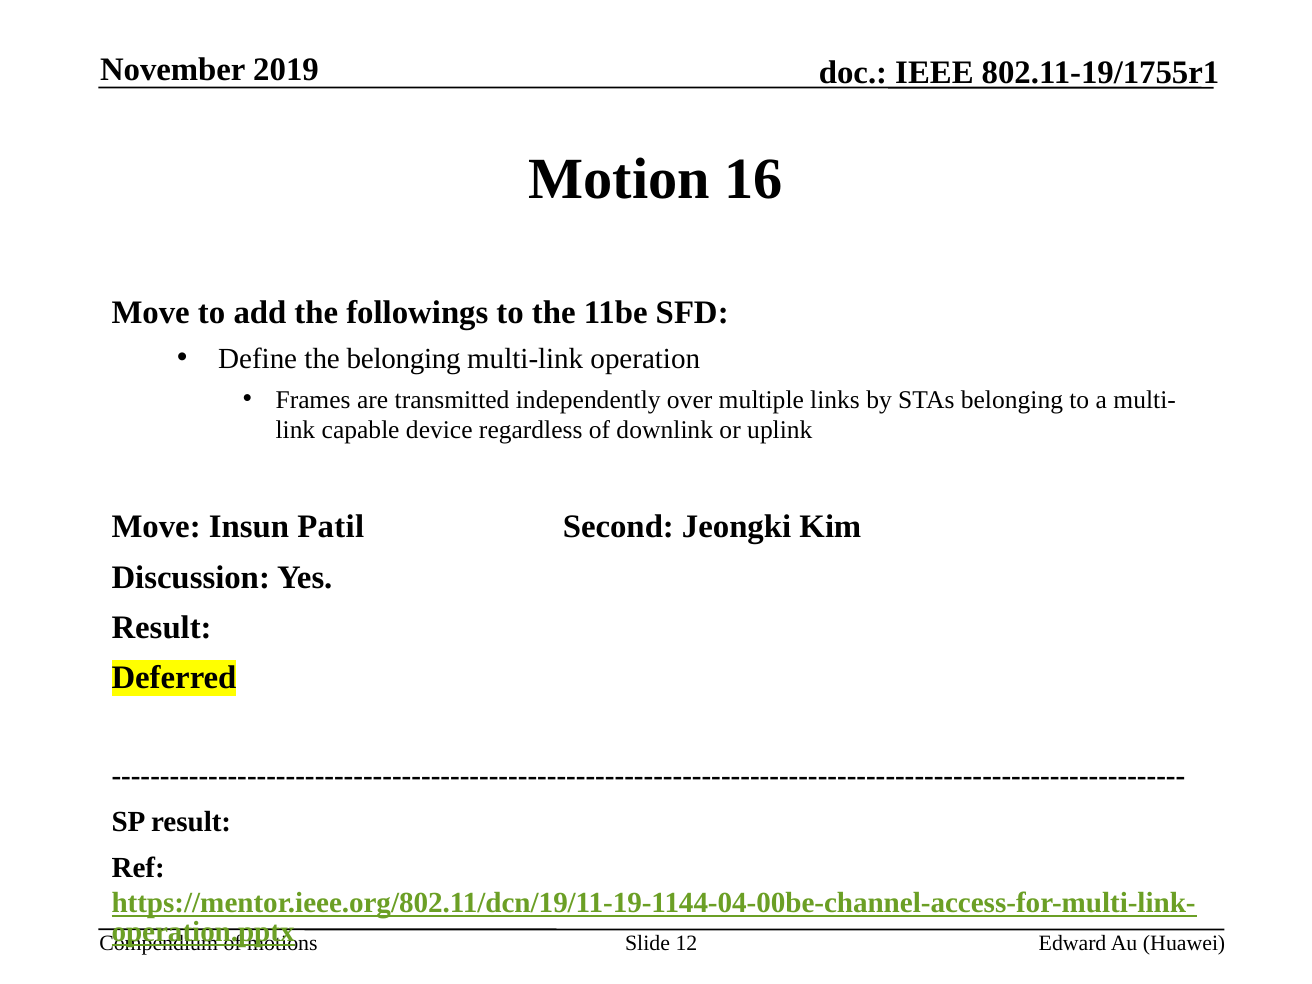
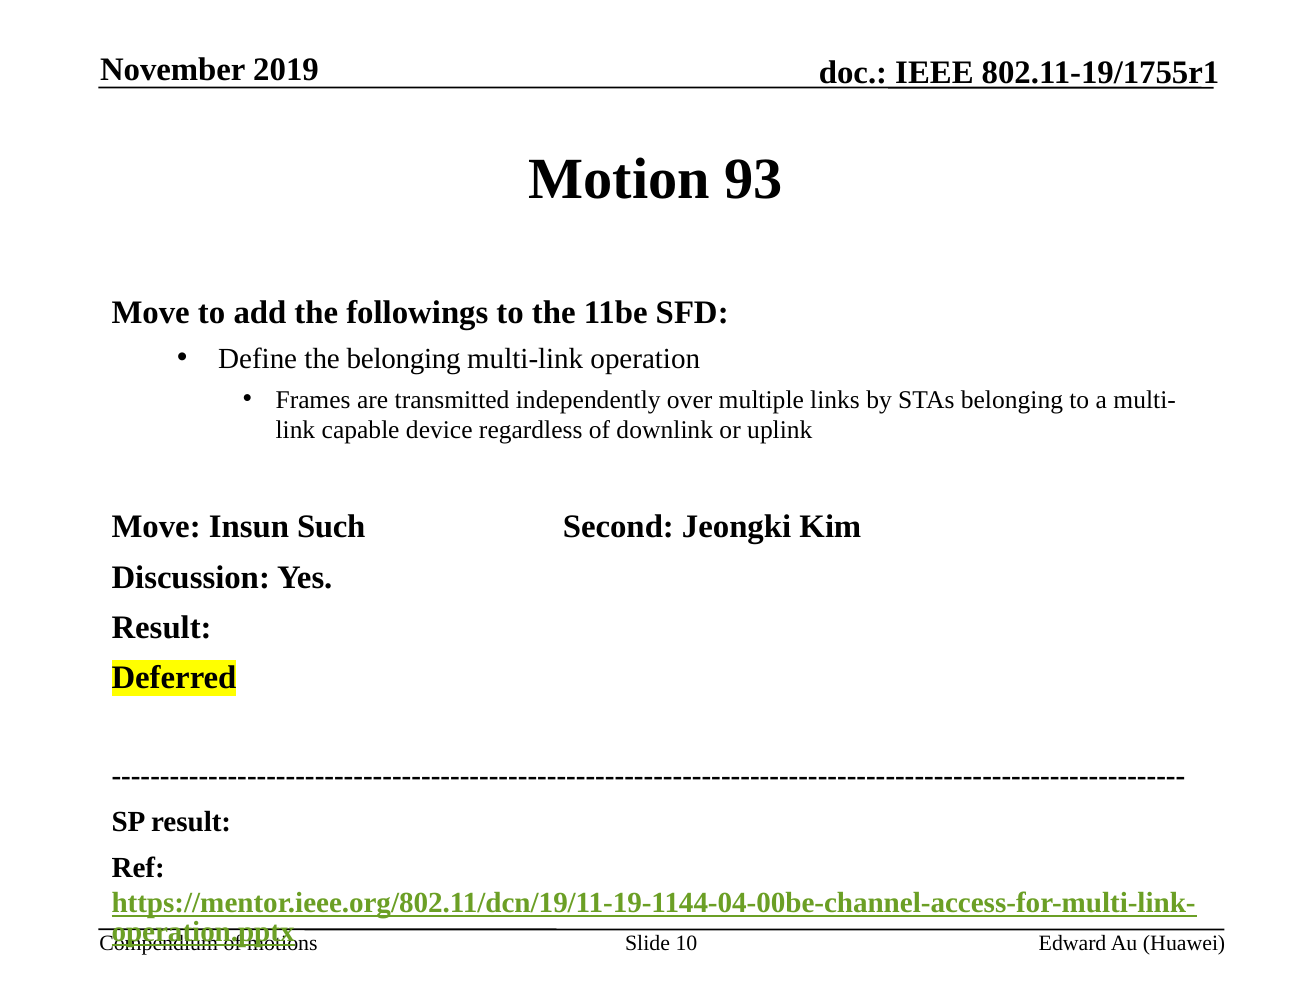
16: 16 -> 93
Patil: Patil -> Such
12: 12 -> 10
